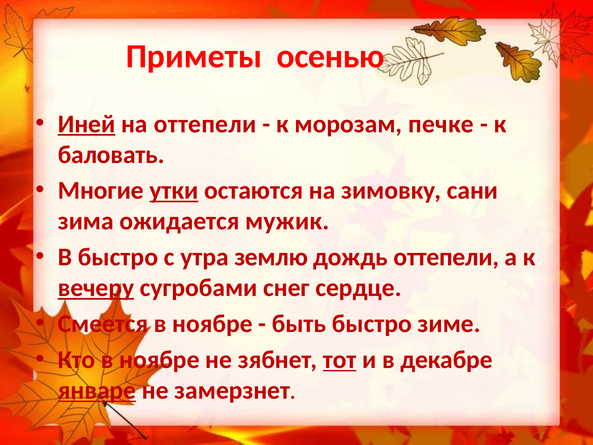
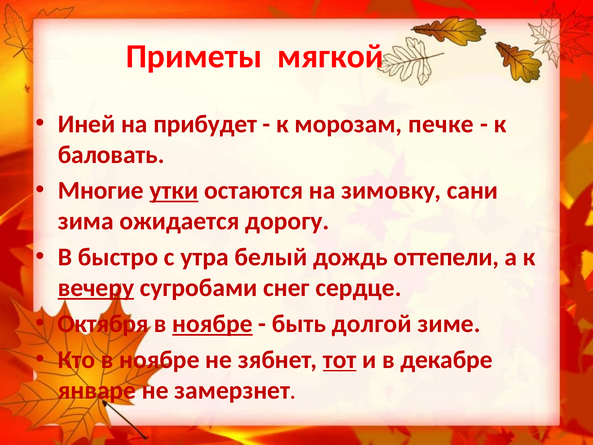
осенью: осенью -> мягкой
Иней underline: present -> none
на оттепели: оттепели -> прибудет
мужик: мужик -> дорогу
землю: землю -> белый
Смеется: Смеется -> Октября
ноябре at (212, 324) underline: none -> present
быть быстро: быстро -> долгой
январе underline: present -> none
